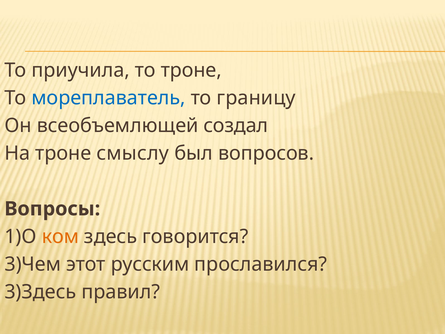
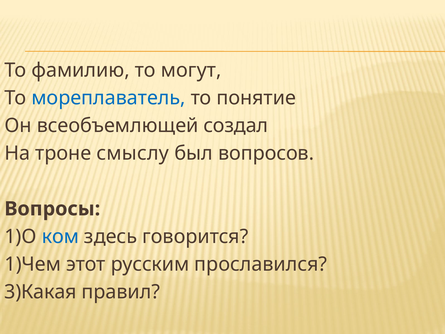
приучила: приучила -> фамилию
то троне: троне -> могут
границу: границу -> понятие
ком colour: orange -> blue
3)Чем: 3)Чем -> 1)Чем
3)Здесь: 3)Здесь -> 3)Какая
